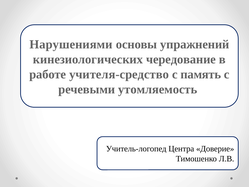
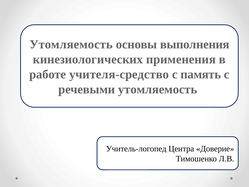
Нарушениями at (71, 44): Нарушениями -> Утомляемость
упражнений: упражнений -> выполнения
чередование: чередование -> применения
